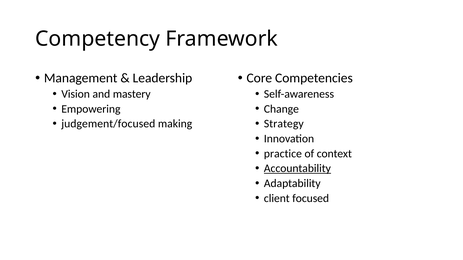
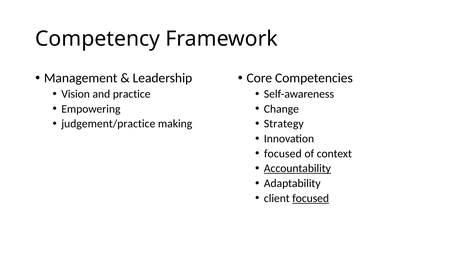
mastery: mastery -> practice
judgement/focused: judgement/focused -> judgement/practice
practice at (283, 154): practice -> focused
focused at (311, 199) underline: none -> present
